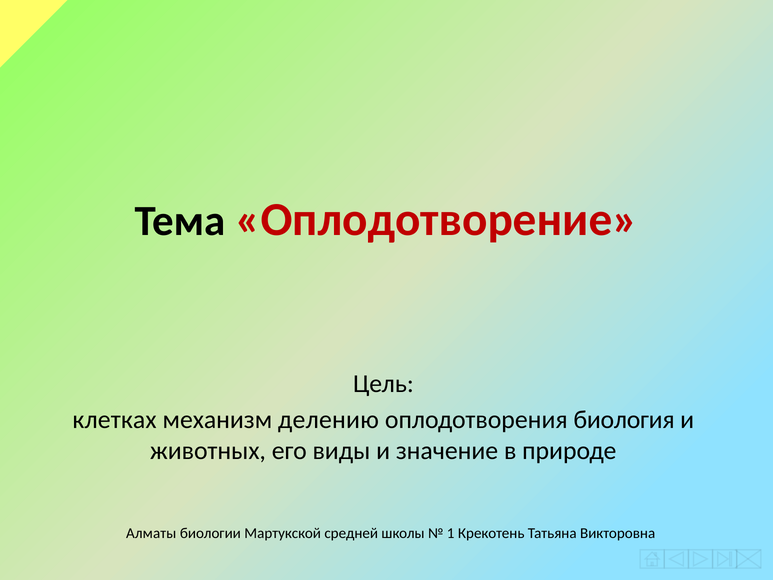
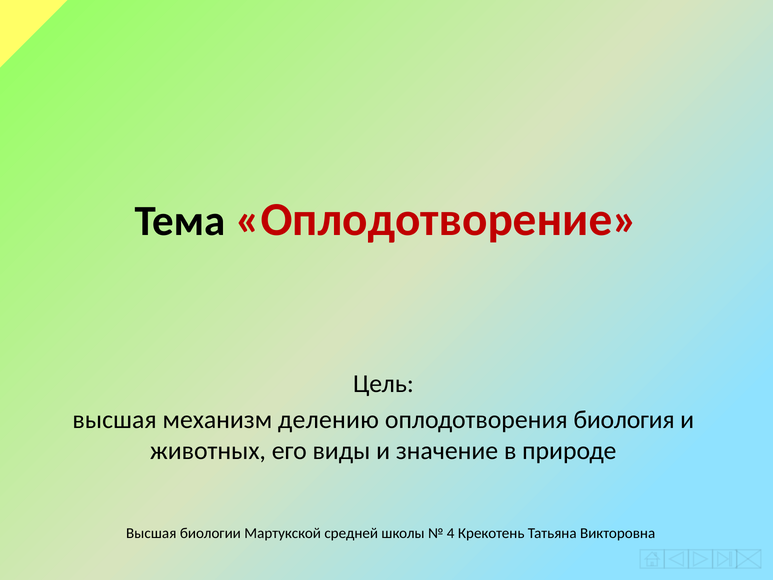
клетках at (115, 420): клетках -> высшая
Алматы at (151, 533): Алматы -> Высшая
1: 1 -> 4
